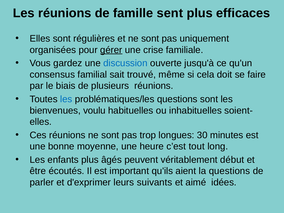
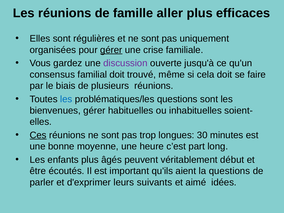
sent: sent -> aller
discussion colour: blue -> purple
familial sait: sait -> doit
bienvenues voulu: voulu -> gérer
Ces underline: none -> present
tout: tout -> part
